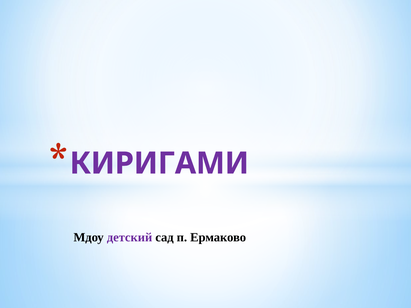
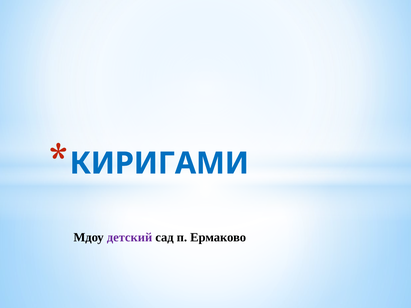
КИРИГАМИ colour: purple -> blue
